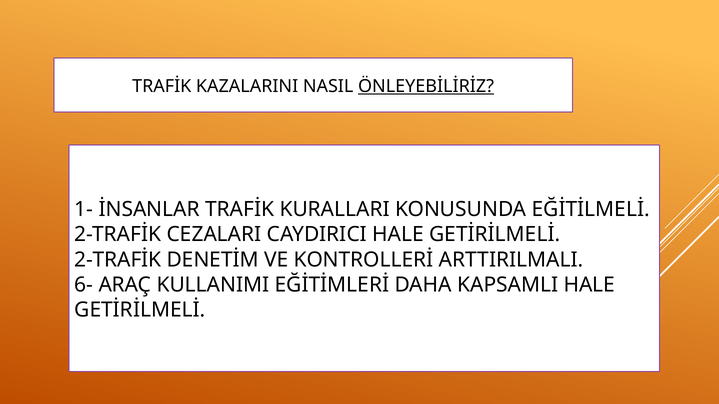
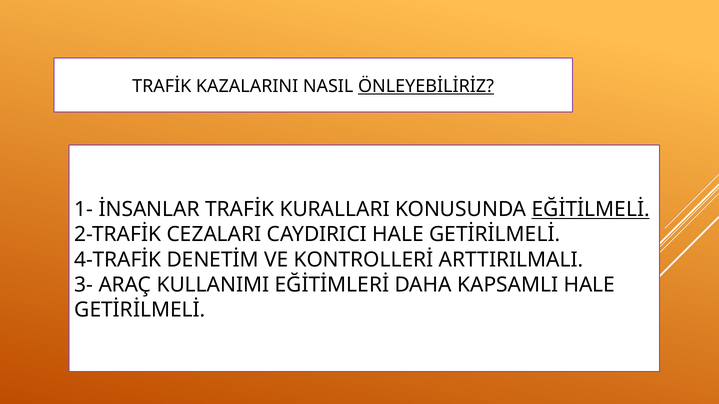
EĞİTİLMELİ underline: none -> present
2-TRAFİK at (118, 260): 2-TRAFİK -> 4-TRAFİK
6-: 6- -> 3-
